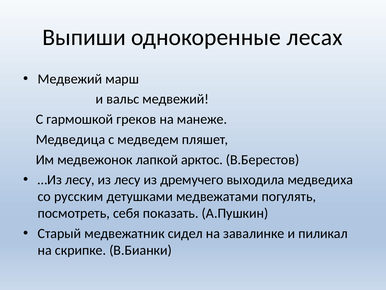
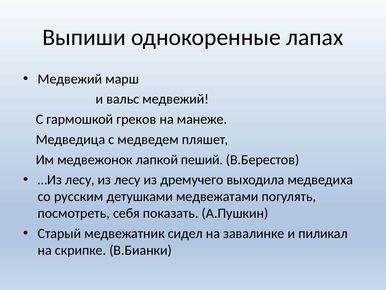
лесах: лесах -> лапах
арктос: арктос -> пеший
